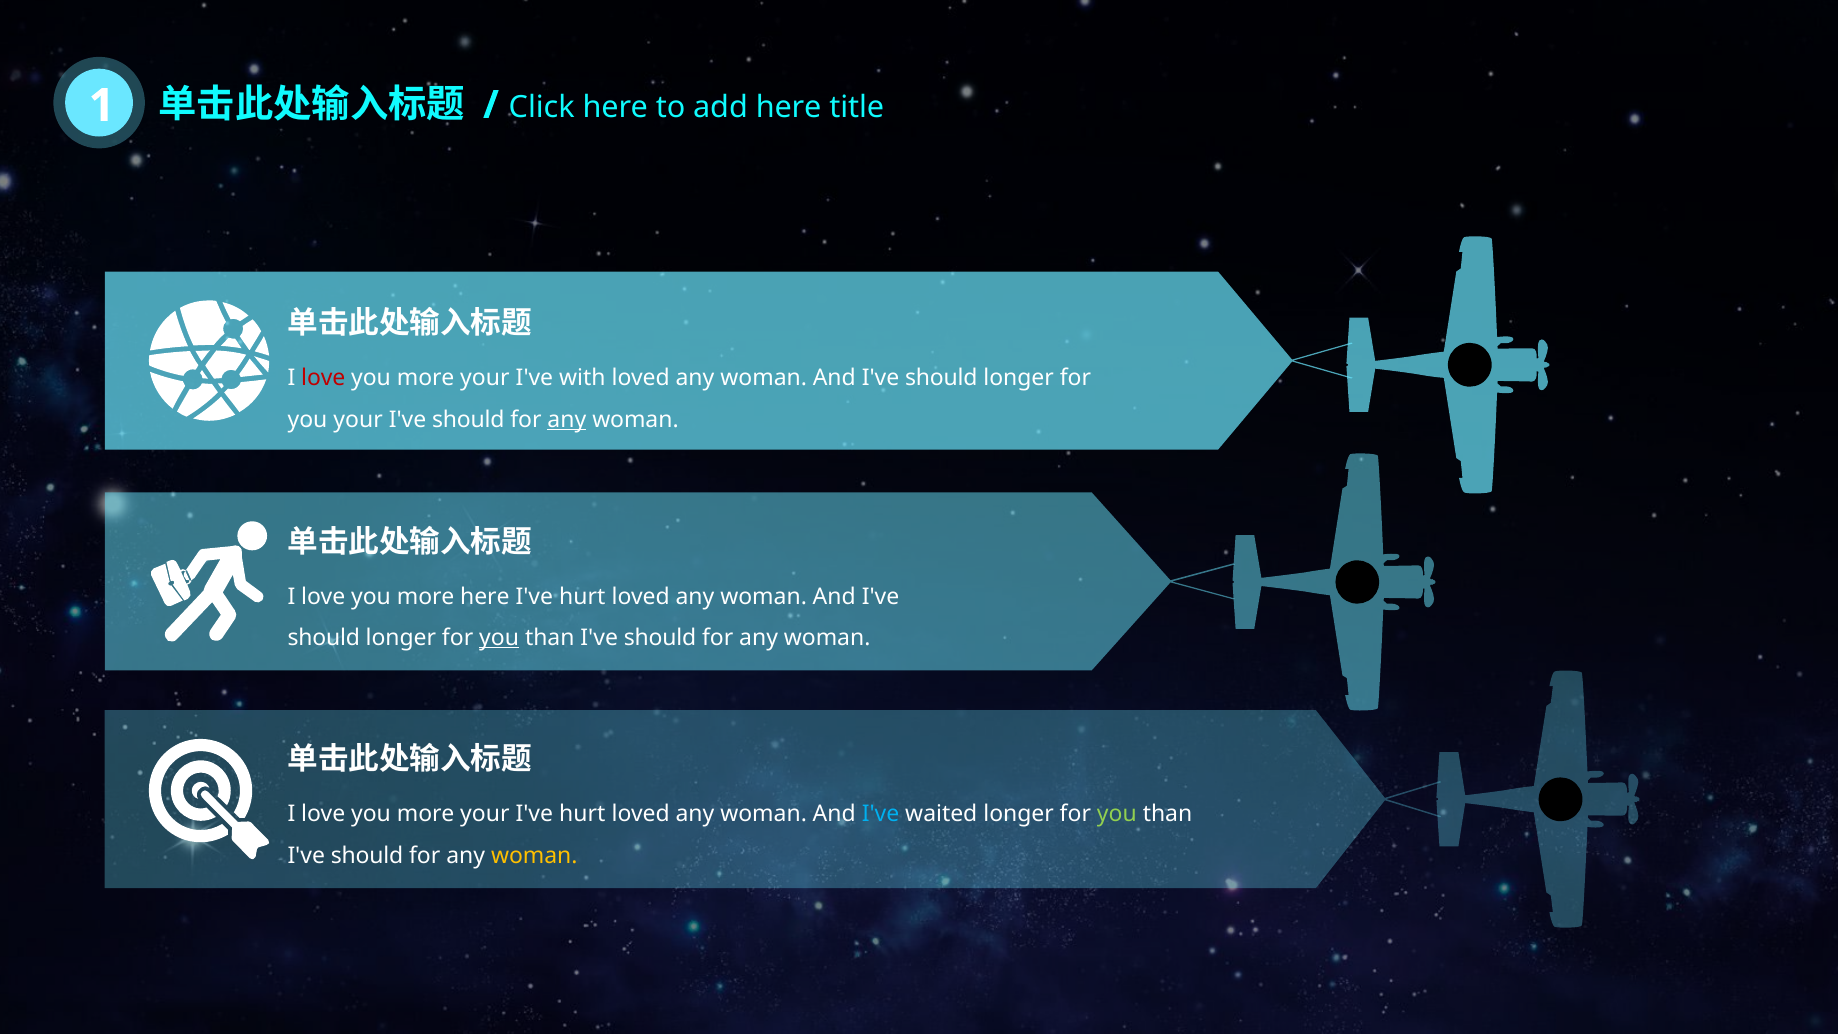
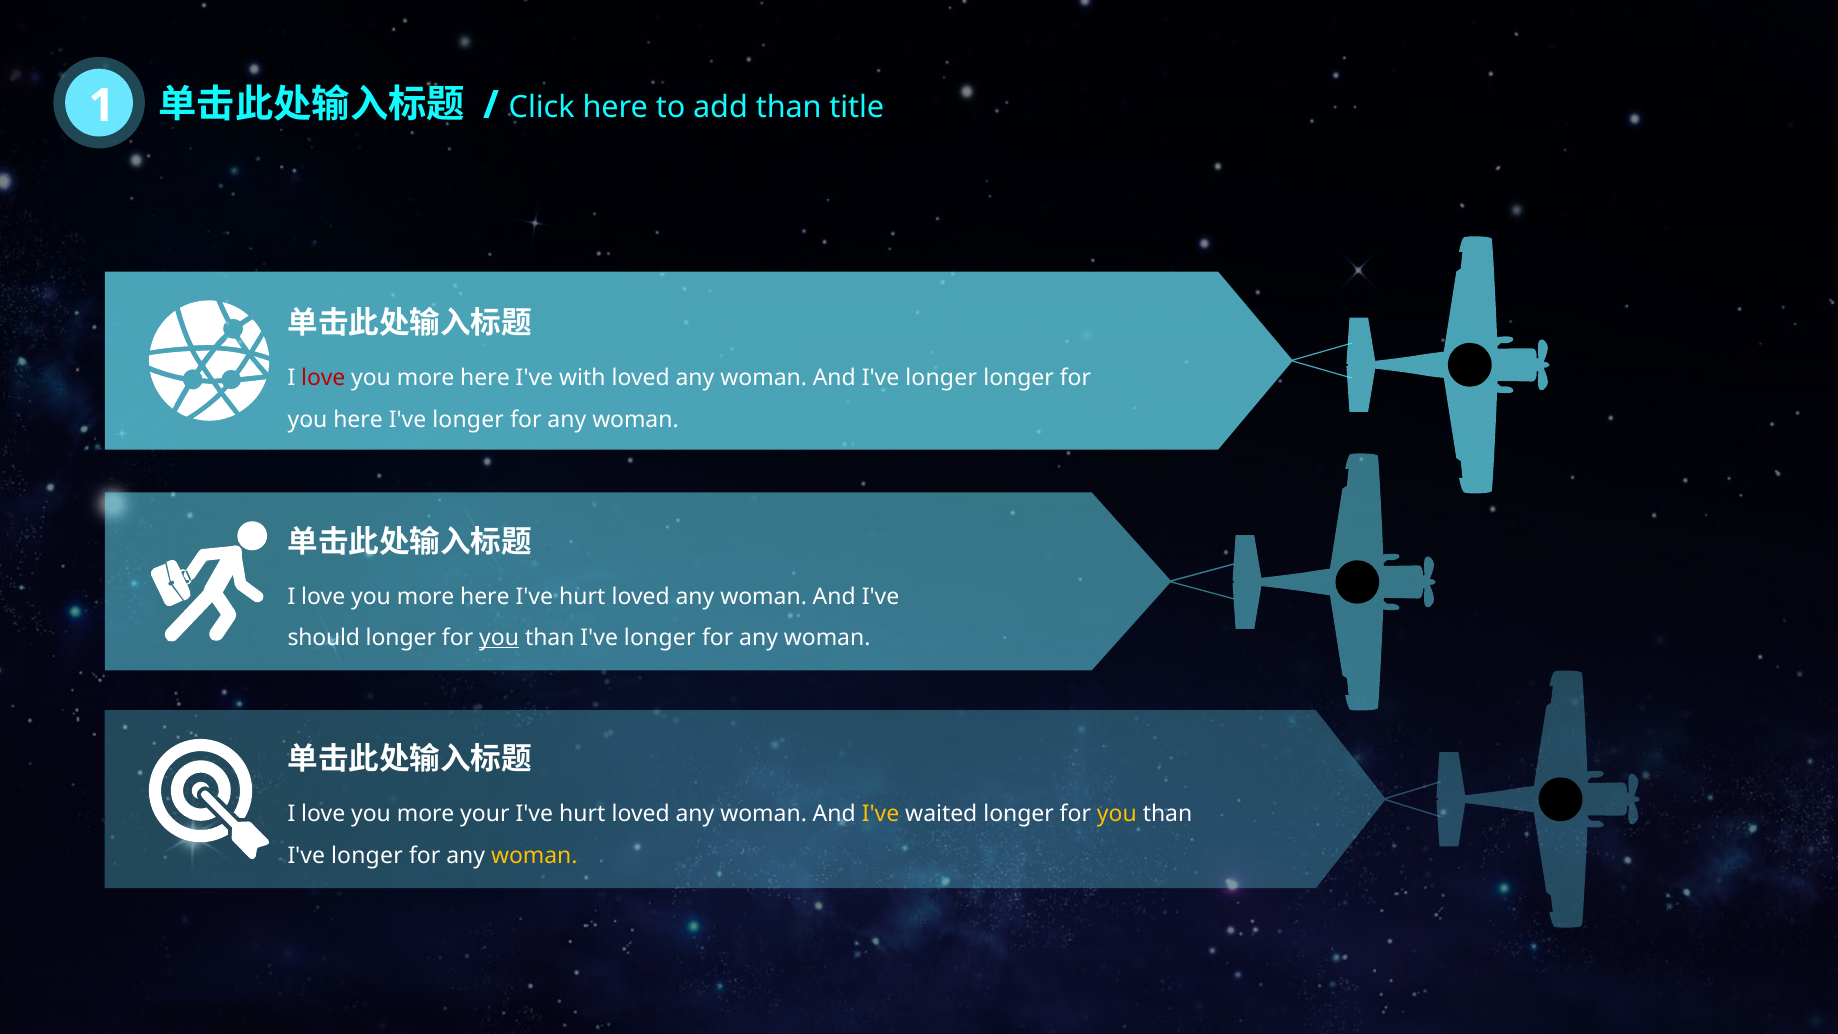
add here: here -> than
your at (485, 378): your -> here
should at (941, 378): should -> longer
you your: your -> here
should at (468, 420): should -> longer
any at (567, 420) underline: present -> none
should at (660, 638): should -> longer
I've at (881, 814) colour: light blue -> yellow
you at (1117, 814) colour: light green -> yellow
should at (367, 855): should -> longer
